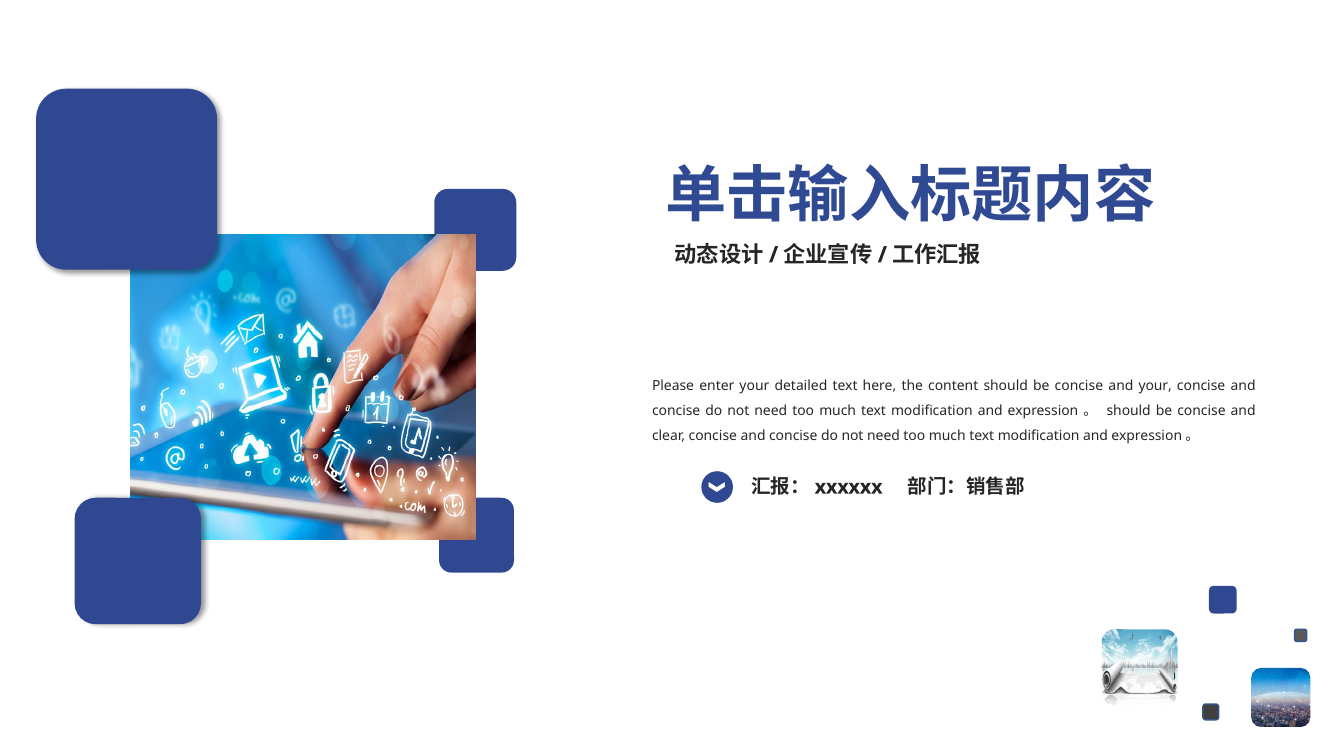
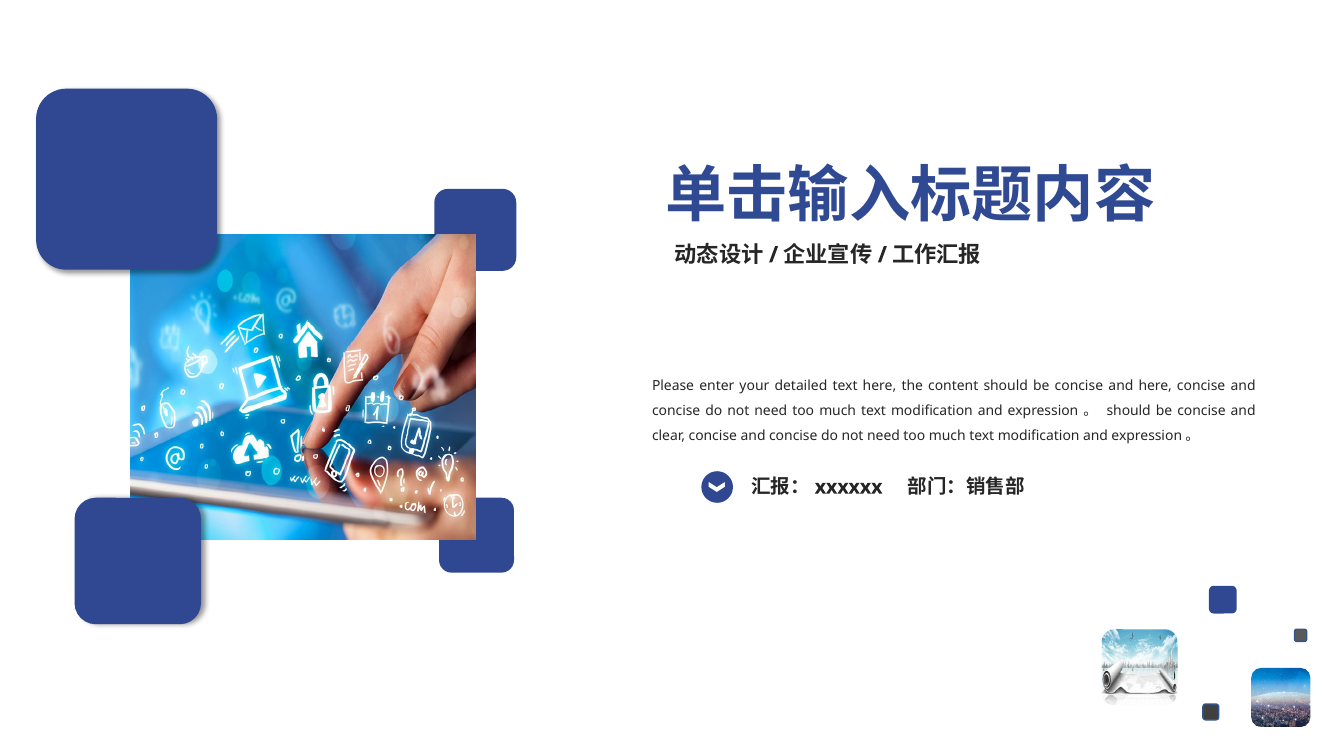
and your: your -> here
